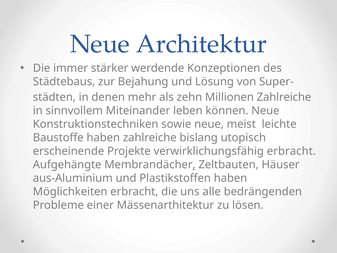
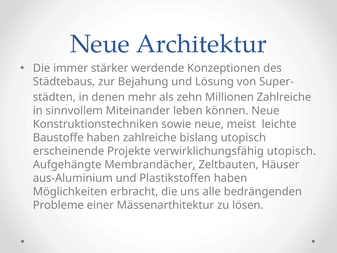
verwirklichungsfähig erbracht: erbracht -> utopisch
